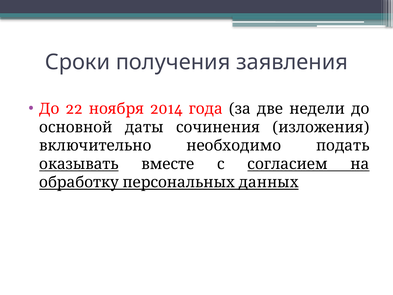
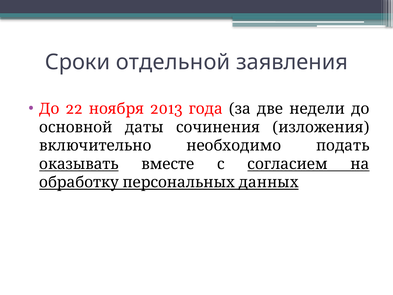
получения: получения -> отдельной
2014: 2014 -> 2013
